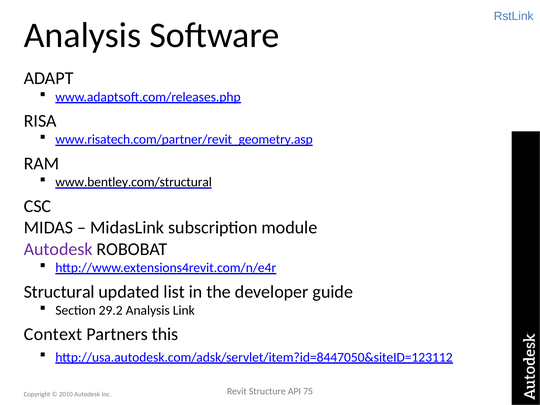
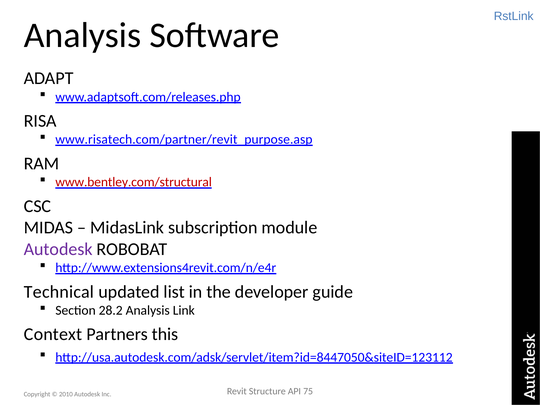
www.risatech.com/partner/revit_geometry.asp: www.risatech.com/partner/revit_geometry.asp -> www.risatech.com/partner/revit_purpose.asp
www.bentley.com/structural colour: black -> red
Structural: Structural -> Technical
29.2: 29.2 -> 28.2
